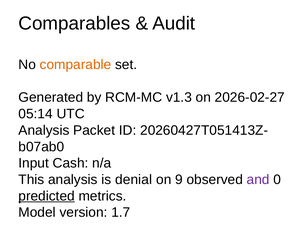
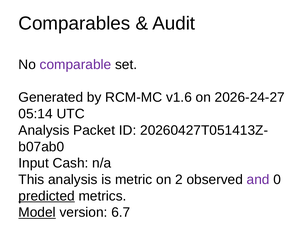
comparable colour: orange -> purple
v1.3: v1.3 -> v1.6
2026-02-27: 2026-02-27 -> 2026-24-27
denial: denial -> metric
9: 9 -> 2
Model underline: none -> present
1.7: 1.7 -> 6.7
